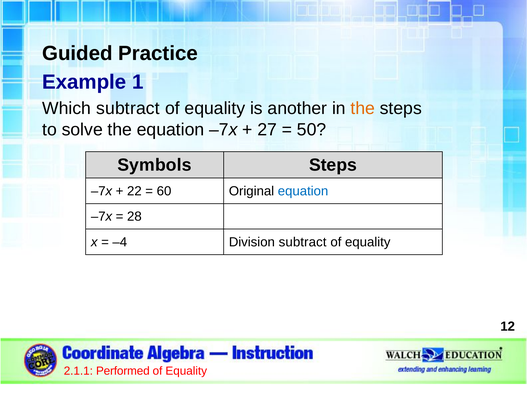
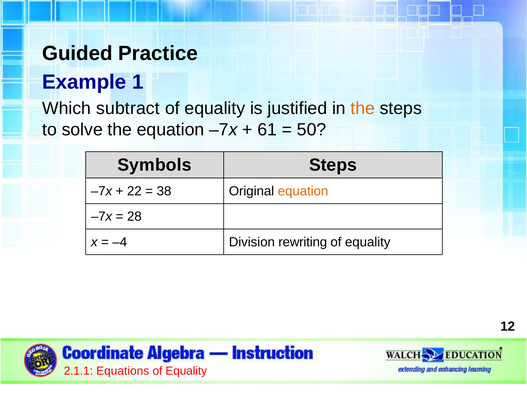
another: another -> justified
27: 27 -> 61
60: 60 -> 38
equation at (303, 191) colour: blue -> orange
Division subtract: subtract -> rewriting
Performed: Performed -> Equations
